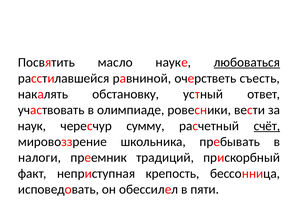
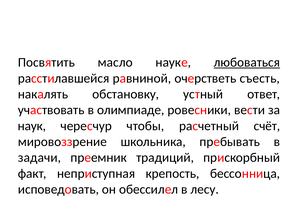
сумму: сумму -> чтобы
счёт underline: present -> none
налоги: налоги -> задачи
пяти: пяти -> лесу
